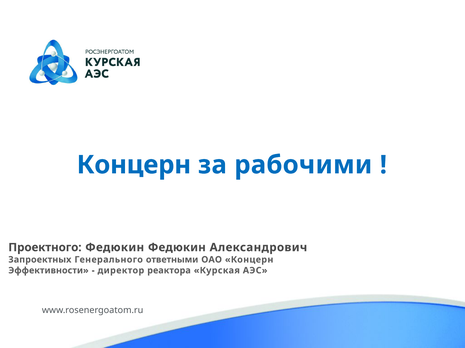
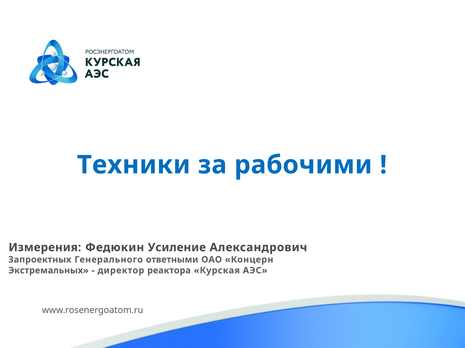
Концерн at (134, 165): Концерн -> Техники
Проектного: Проектного -> Измерения
Федюкин Федюкин: Федюкин -> Усиление
Эффективности: Эффективности -> Экстремальных
